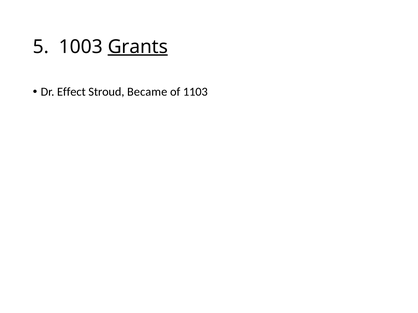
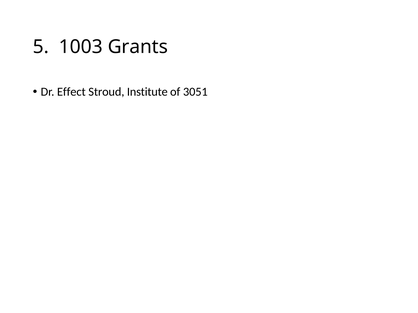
Grants underline: present -> none
Became: Became -> Institute
1103: 1103 -> 3051
